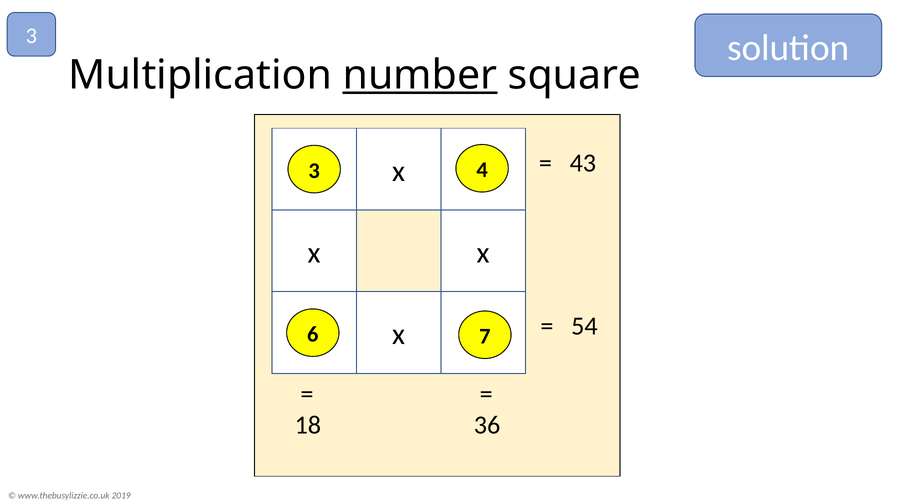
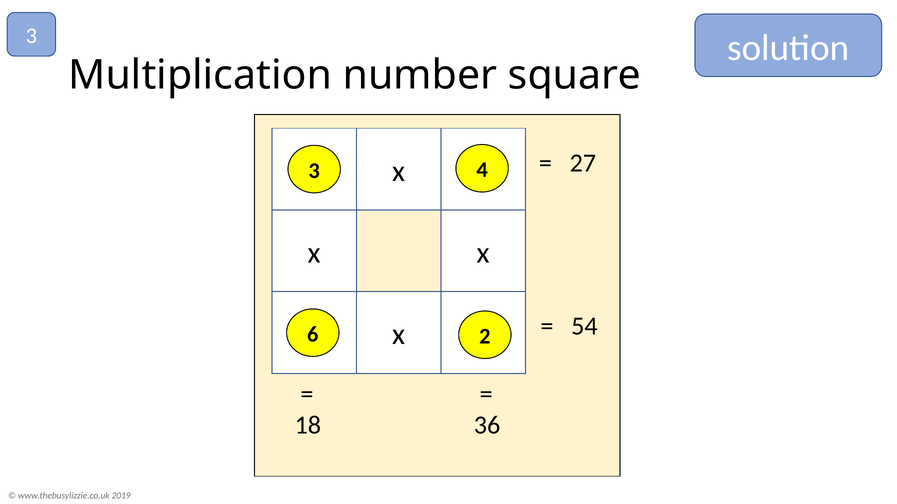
number underline: present -> none
43: 43 -> 27
7: 7 -> 2
